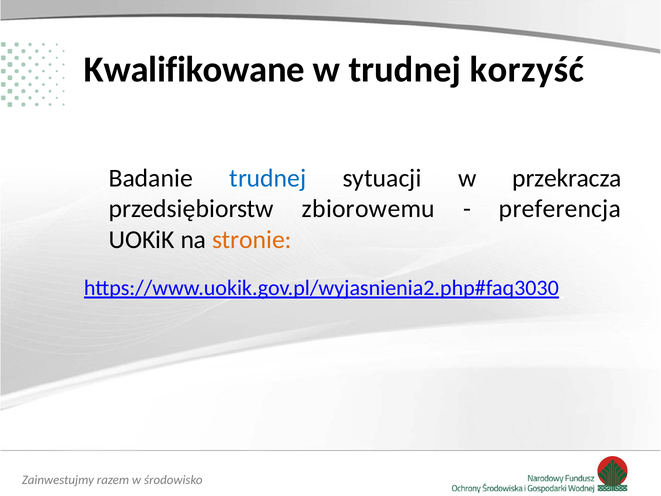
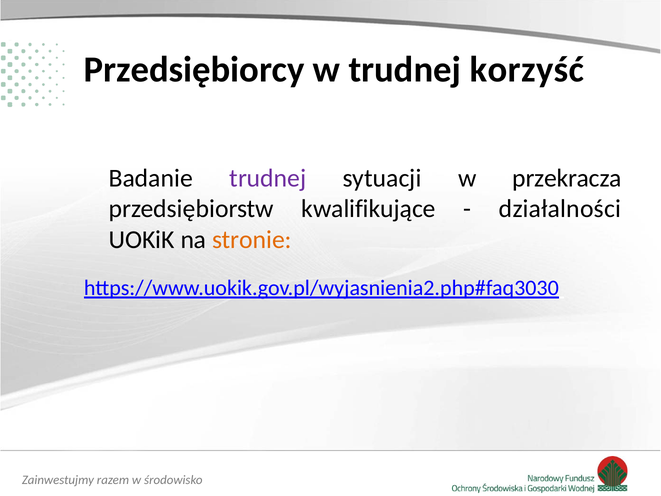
Kwalifikowane: Kwalifikowane -> Przedsiębiorcy
trudnej at (268, 178) colour: blue -> purple
zbiorowemu: zbiorowemu -> kwalifikujące
preferencja: preferencja -> działalności
